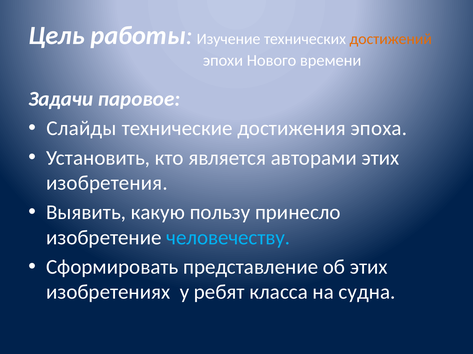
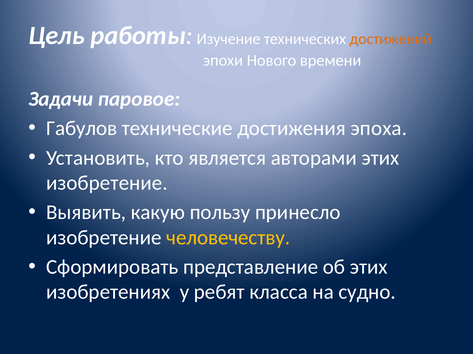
Слайды: Слайды -> Габулов
изобретения at (107, 183): изобретения -> изобретение
человечеству colour: light blue -> yellow
судна: судна -> судно
